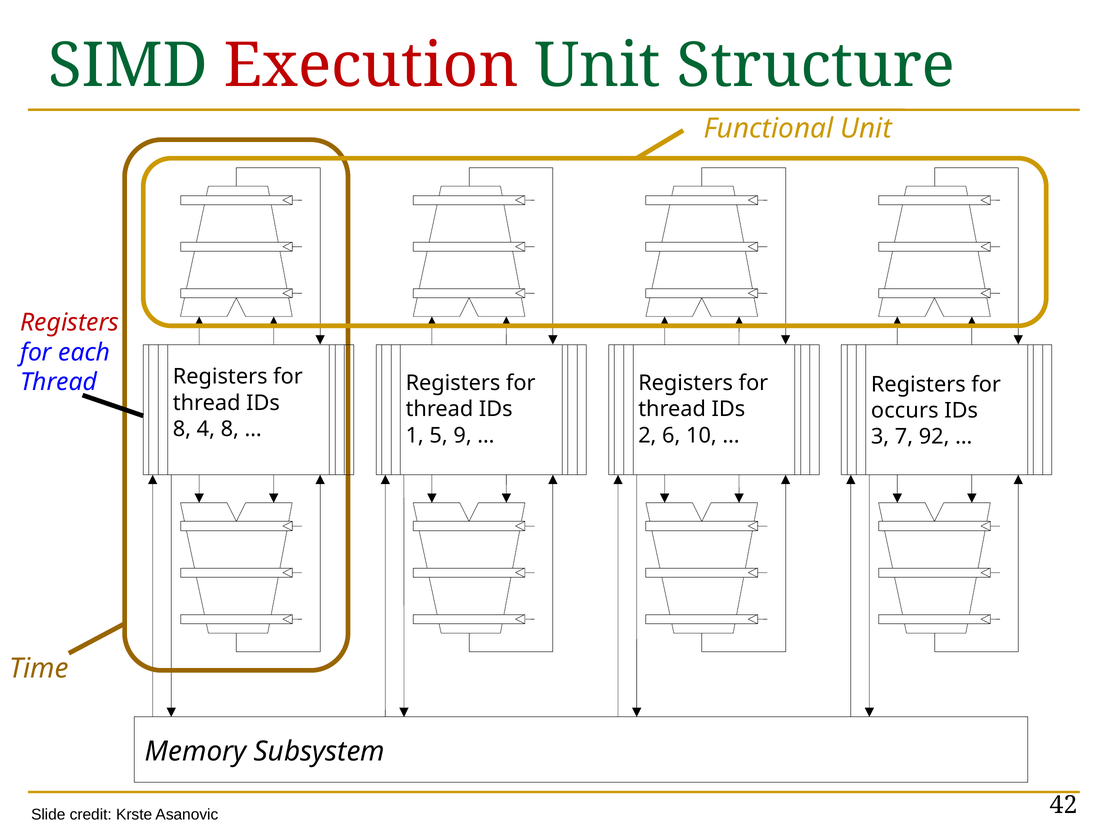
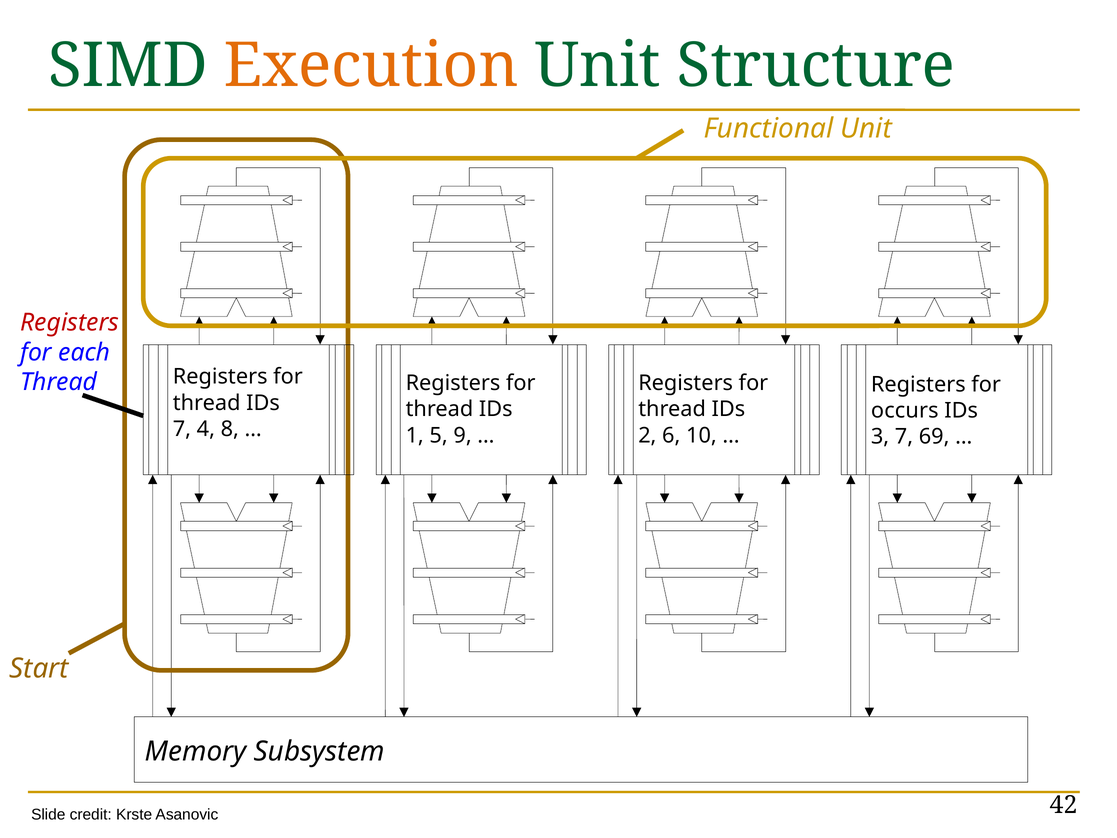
Execution colour: red -> orange
8 at (182, 429): 8 -> 7
92: 92 -> 69
Time: Time -> Start
